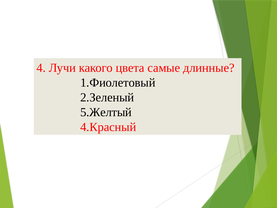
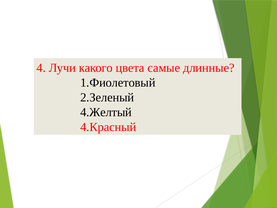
5.Желтый: 5.Желтый -> 4.Желтый
